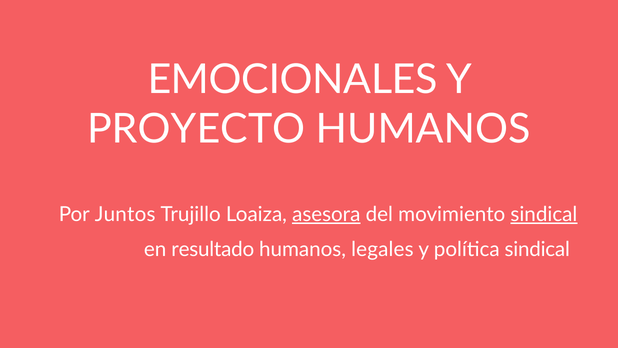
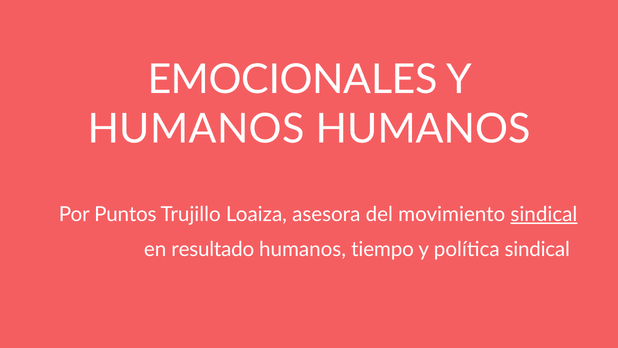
PROYECTO at (196, 129): PROYECTO -> HUMANOS
Juntos: Juntos -> Puntos
asesora underline: present -> none
legales: legales -> tiempo
